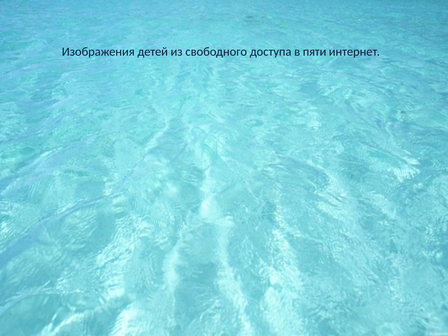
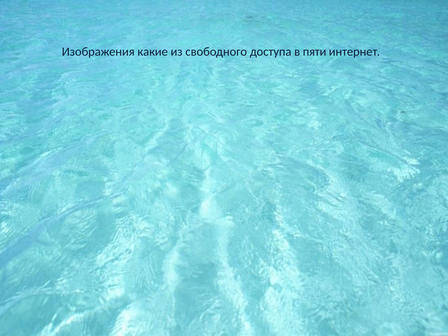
детей: детей -> какие
